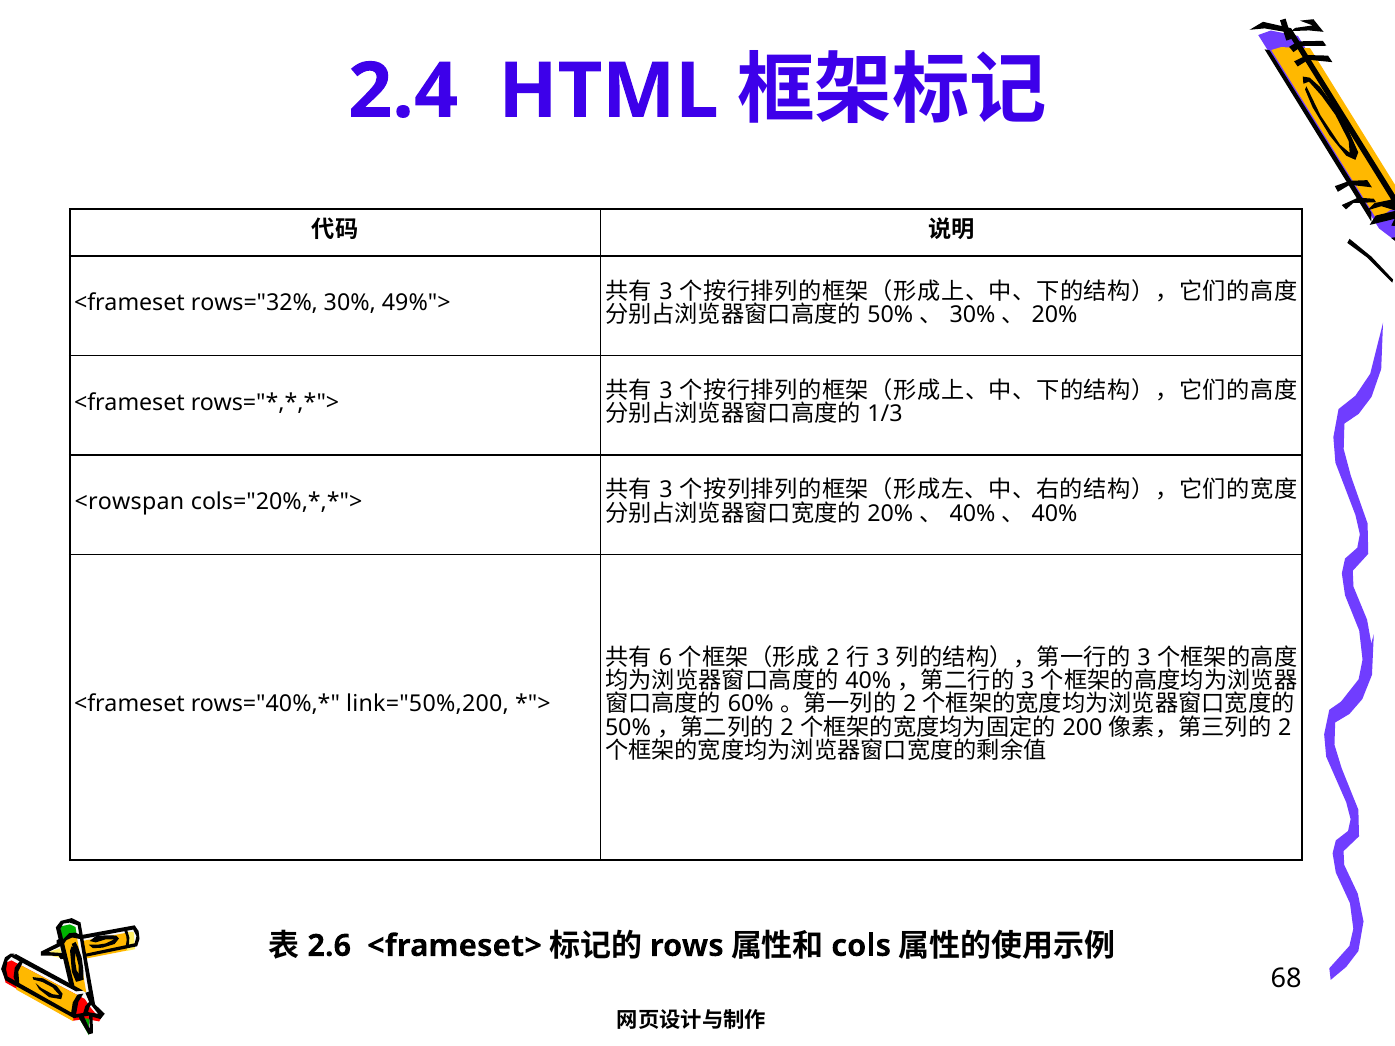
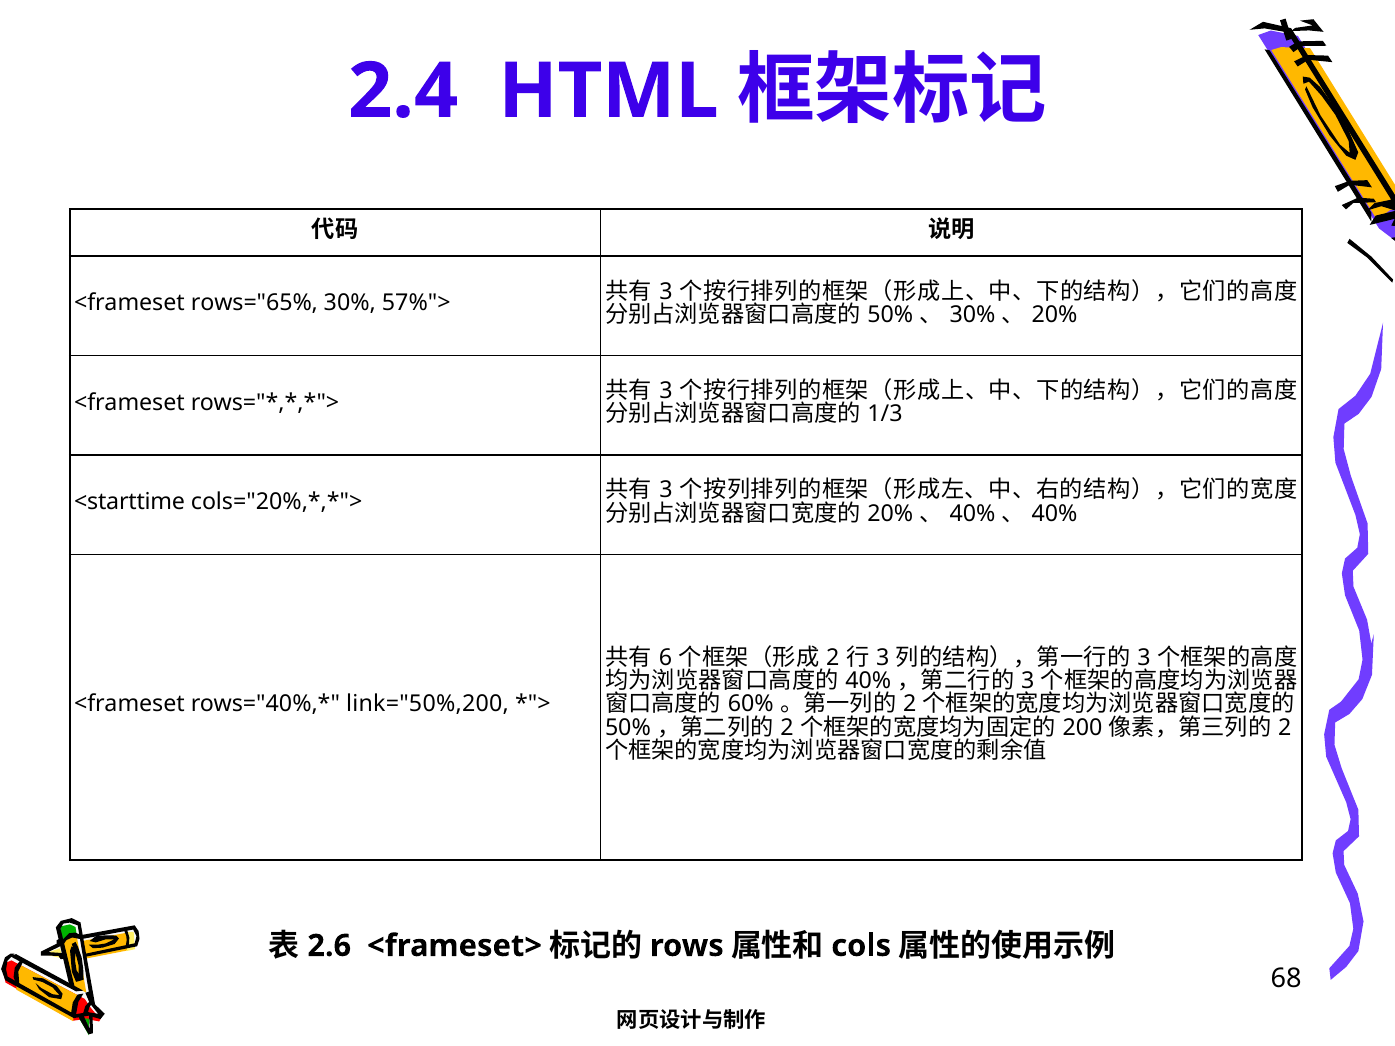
rows="32%: rows="32% -> rows="65%
49%">: 49%"> -> 57%">
<rowspan: <rowspan -> <starttime
